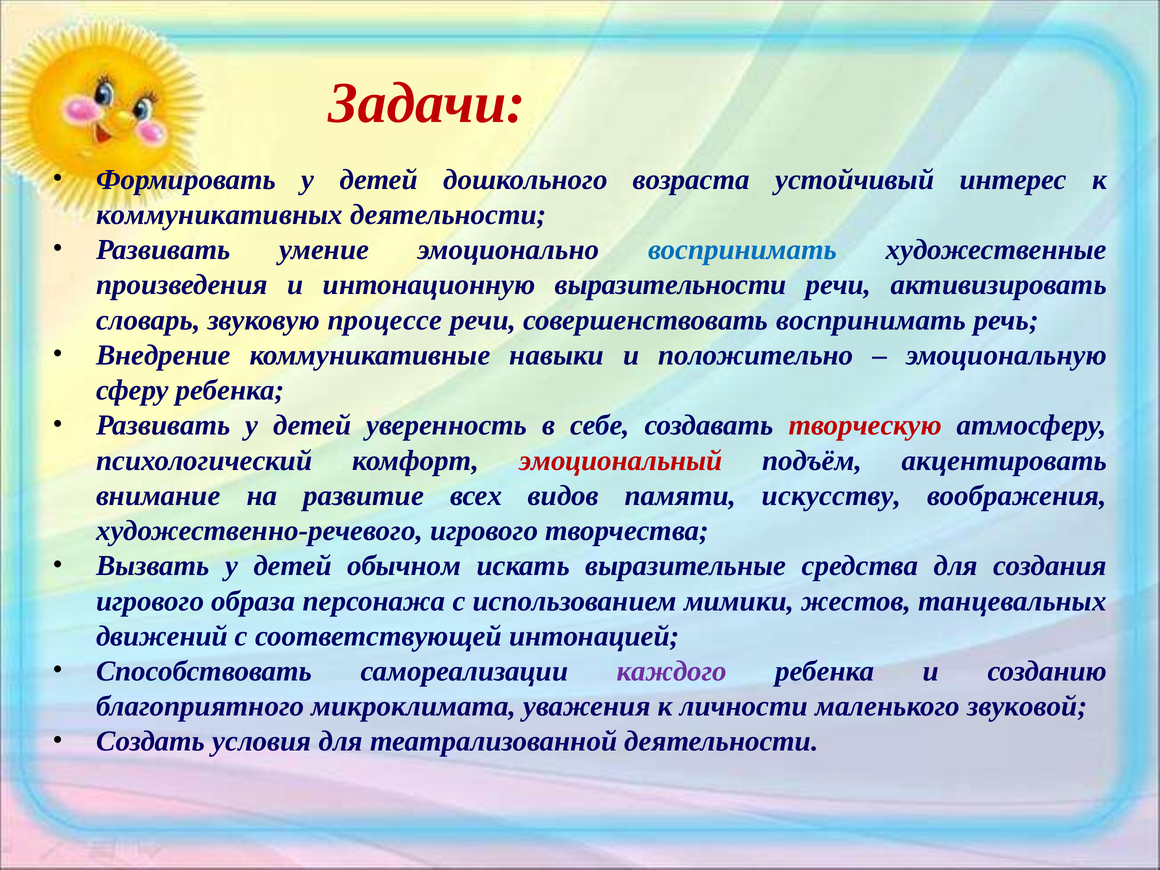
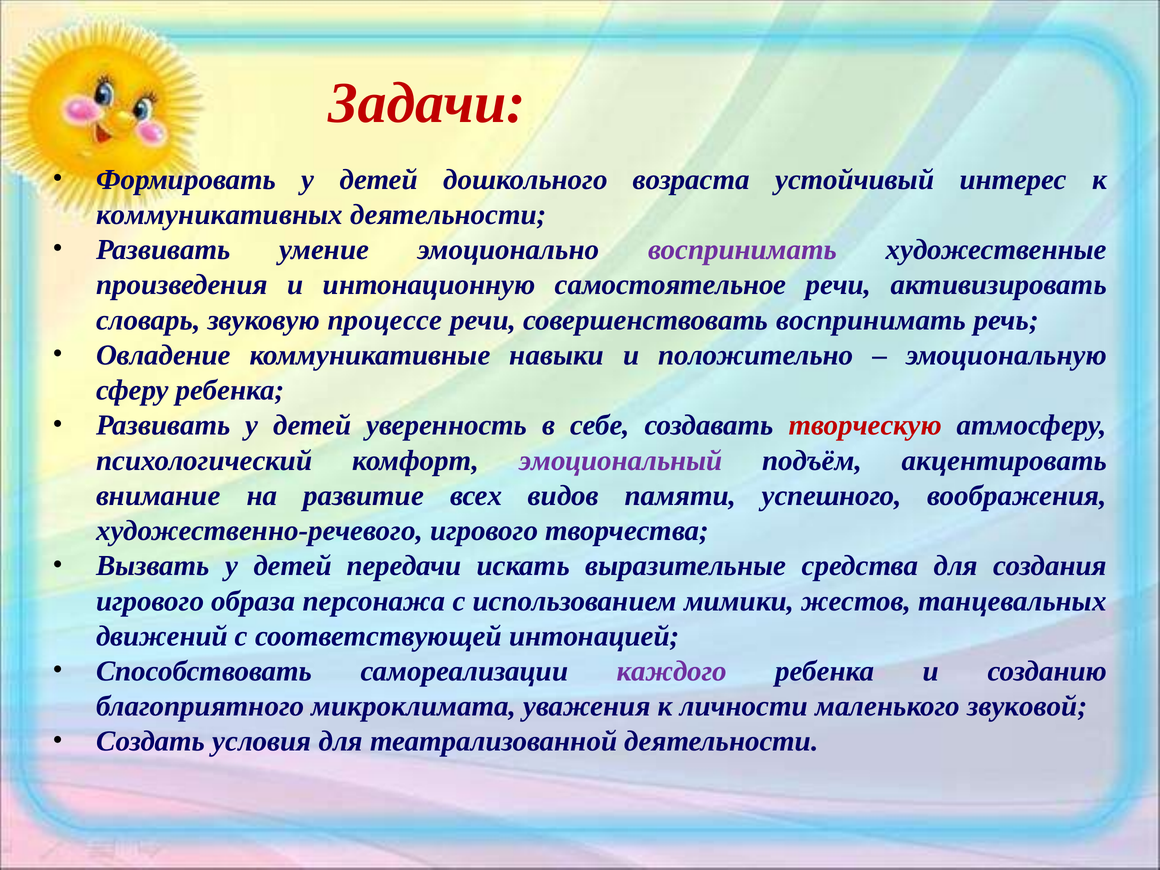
воспринимать at (742, 250) colour: blue -> purple
выразительности: выразительности -> самостоятельное
Внедрение: Внедрение -> Овладение
эмоциональный colour: red -> purple
искусству: искусству -> успешного
обычном: обычном -> передачи
